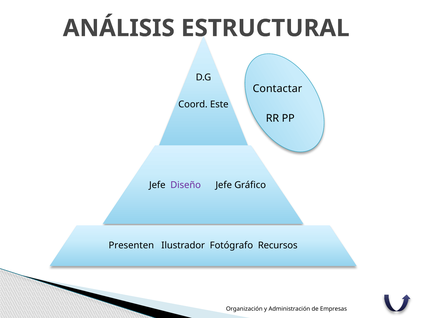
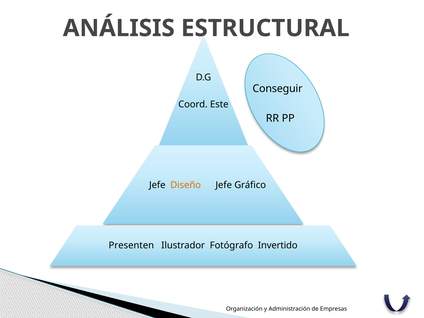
Contactar: Contactar -> Conseguir
Diseño colour: purple -> orange
Recursos: Recursos -> Invertido
